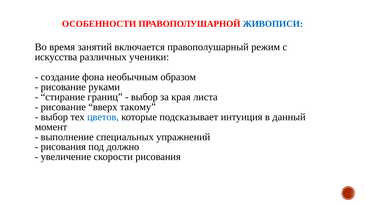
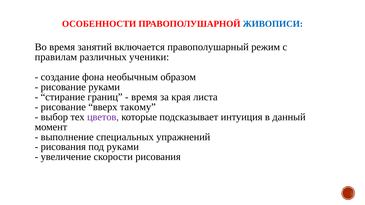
искусства: искусства -> правилам
выбор at (144, 97): выбор -> время
цветов colour: blue -> purple
под должно: должно -> руками
